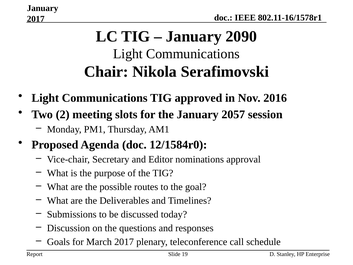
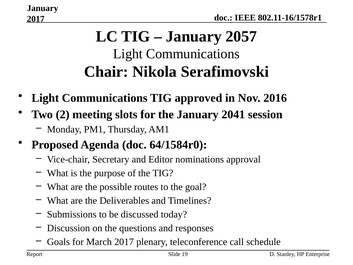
2090: 2090 -> 2057
2057: 2057 -> 2041
12/1584r0: 12/1584r0 -> 64/1584r0
